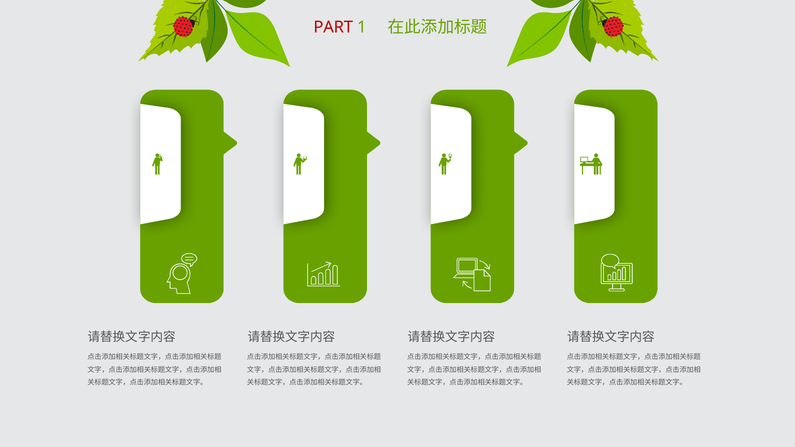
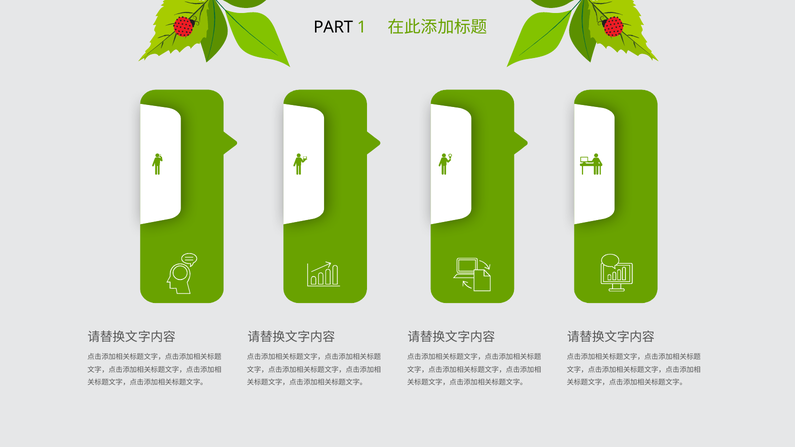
PART colour: red -> black
